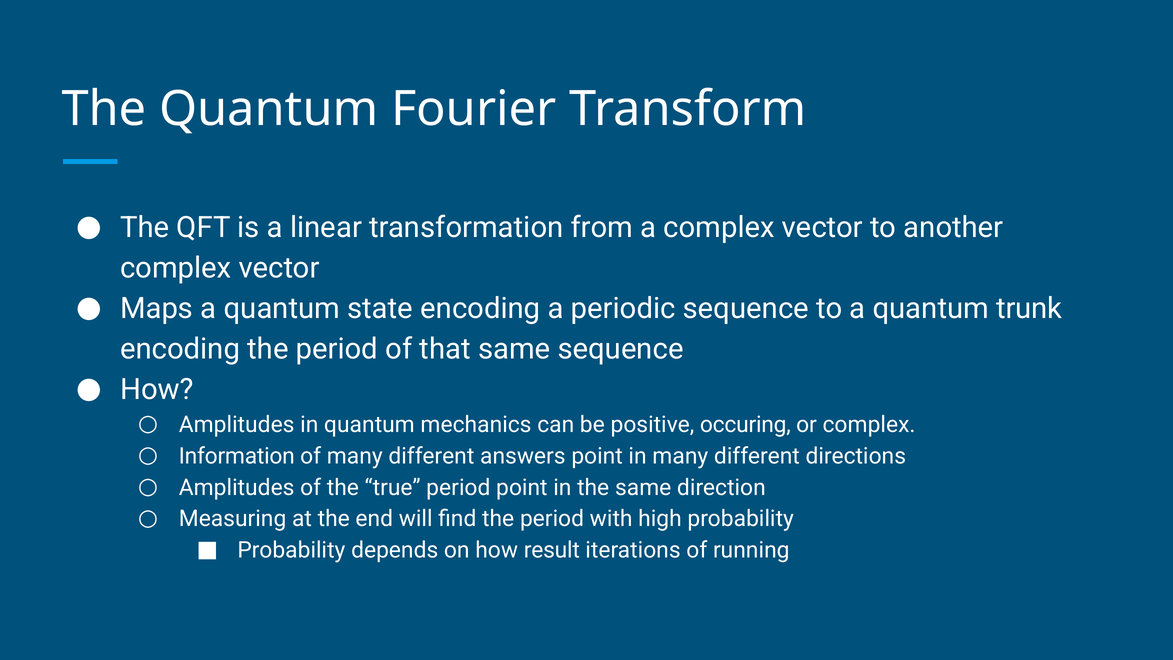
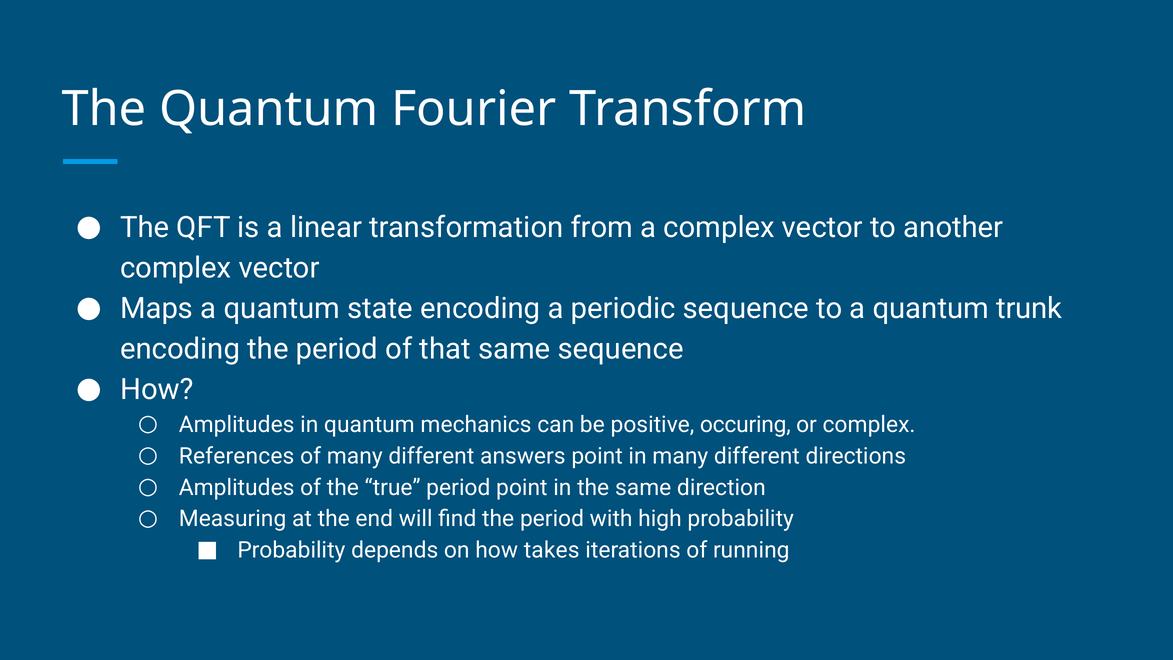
Information: Information -> References
result: result -> takes
